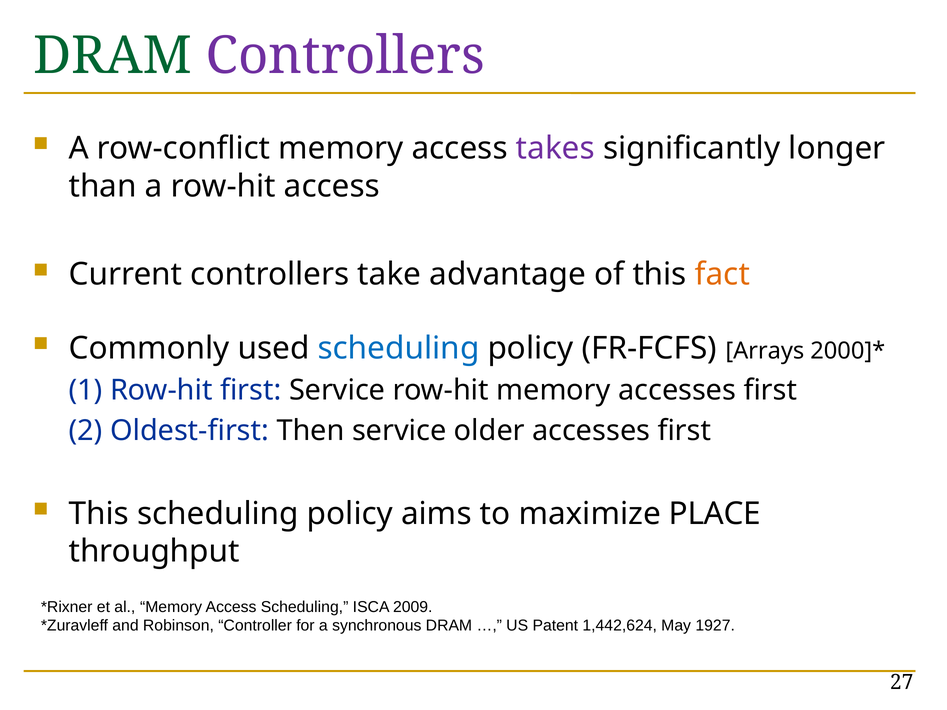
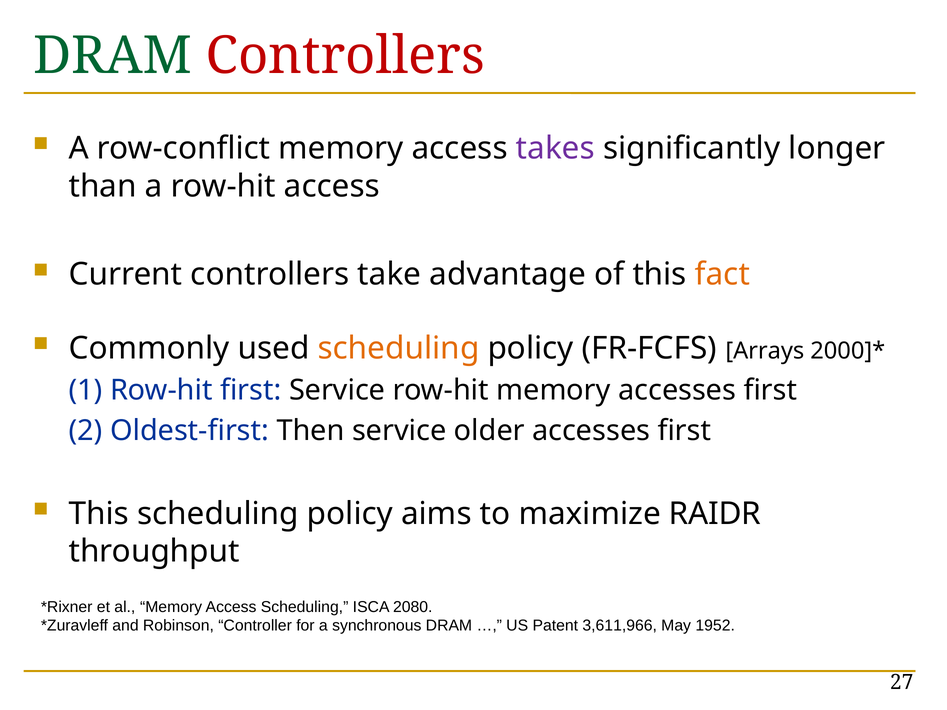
Controllers at (345, 56) colour: purple -> red
scheduling at (399, 348) colour: blue -> orange
PLACE: PLACE -> RAIDR
2009: 2009 -> 2080
1,442,624: 1,442,624 -> 3,611,966
1927: 1927 -> 1952
